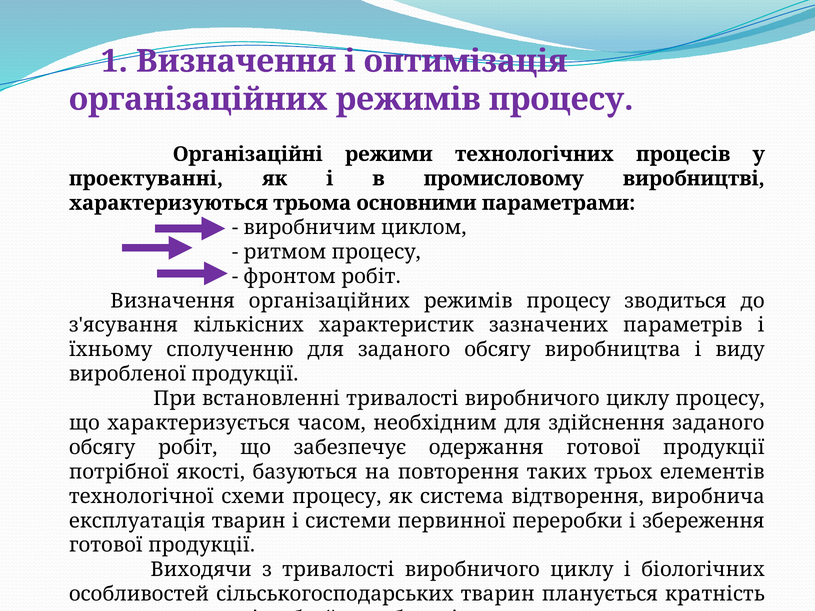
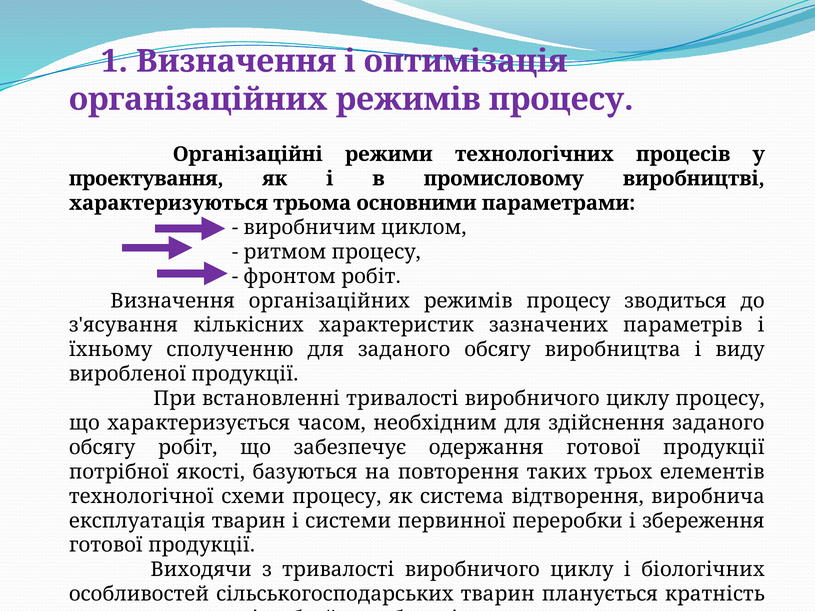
проектуванні: проектуванні -> проектування
